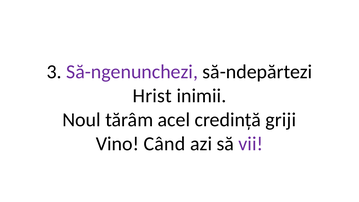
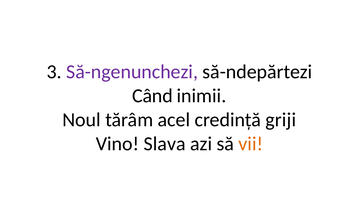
Hrist: Hrist -> Când
Când: Când -> Slava
vii colour: purple -> orange
